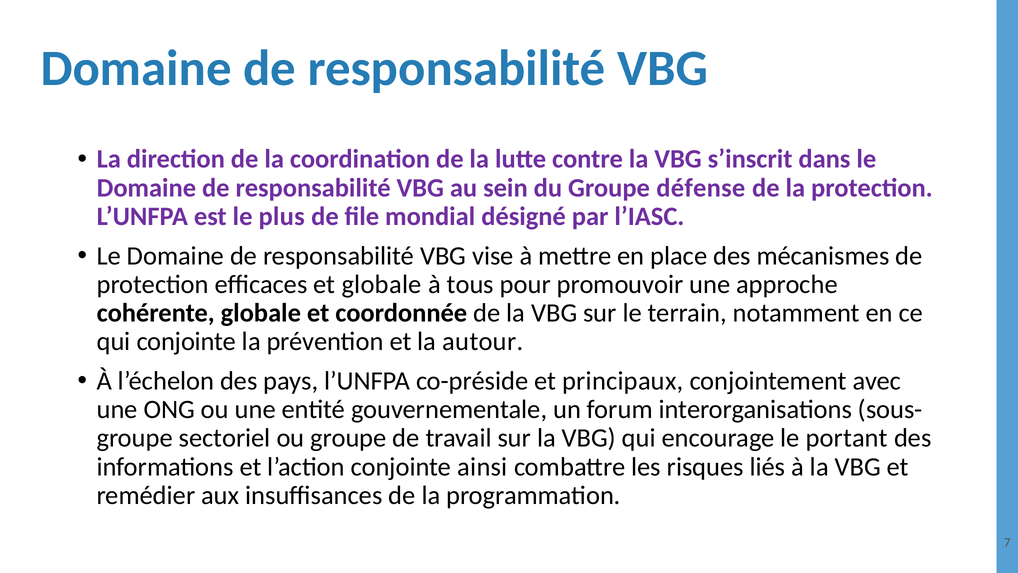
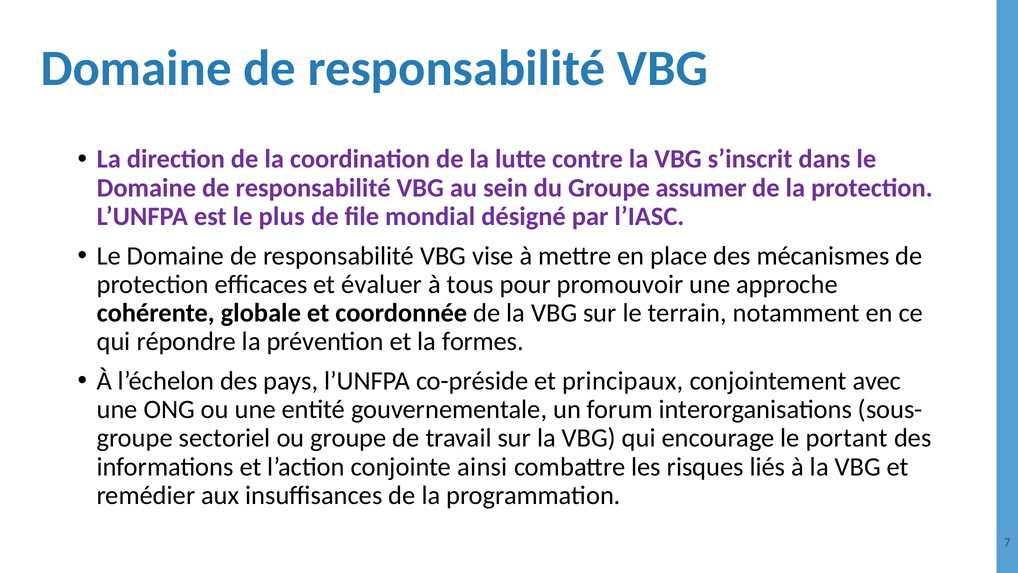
défense: défense -> assumer
et globale: globale -> évaluer
qui conjointe: conjointe -> répondre
autour: autour -> formes
